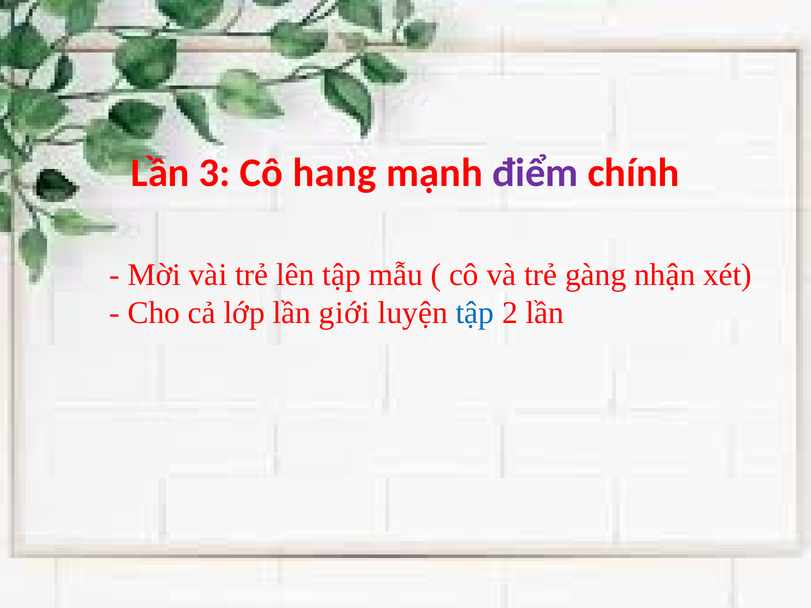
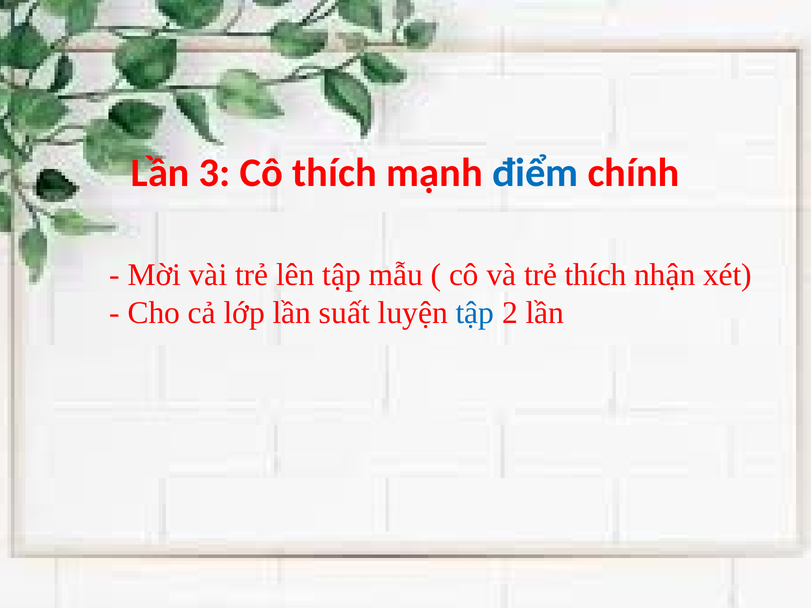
Cô hang: hang -> thích
điểm colour: purple -> blue
trẻ gàng: gàng -> thích
giới: giới -> suất
